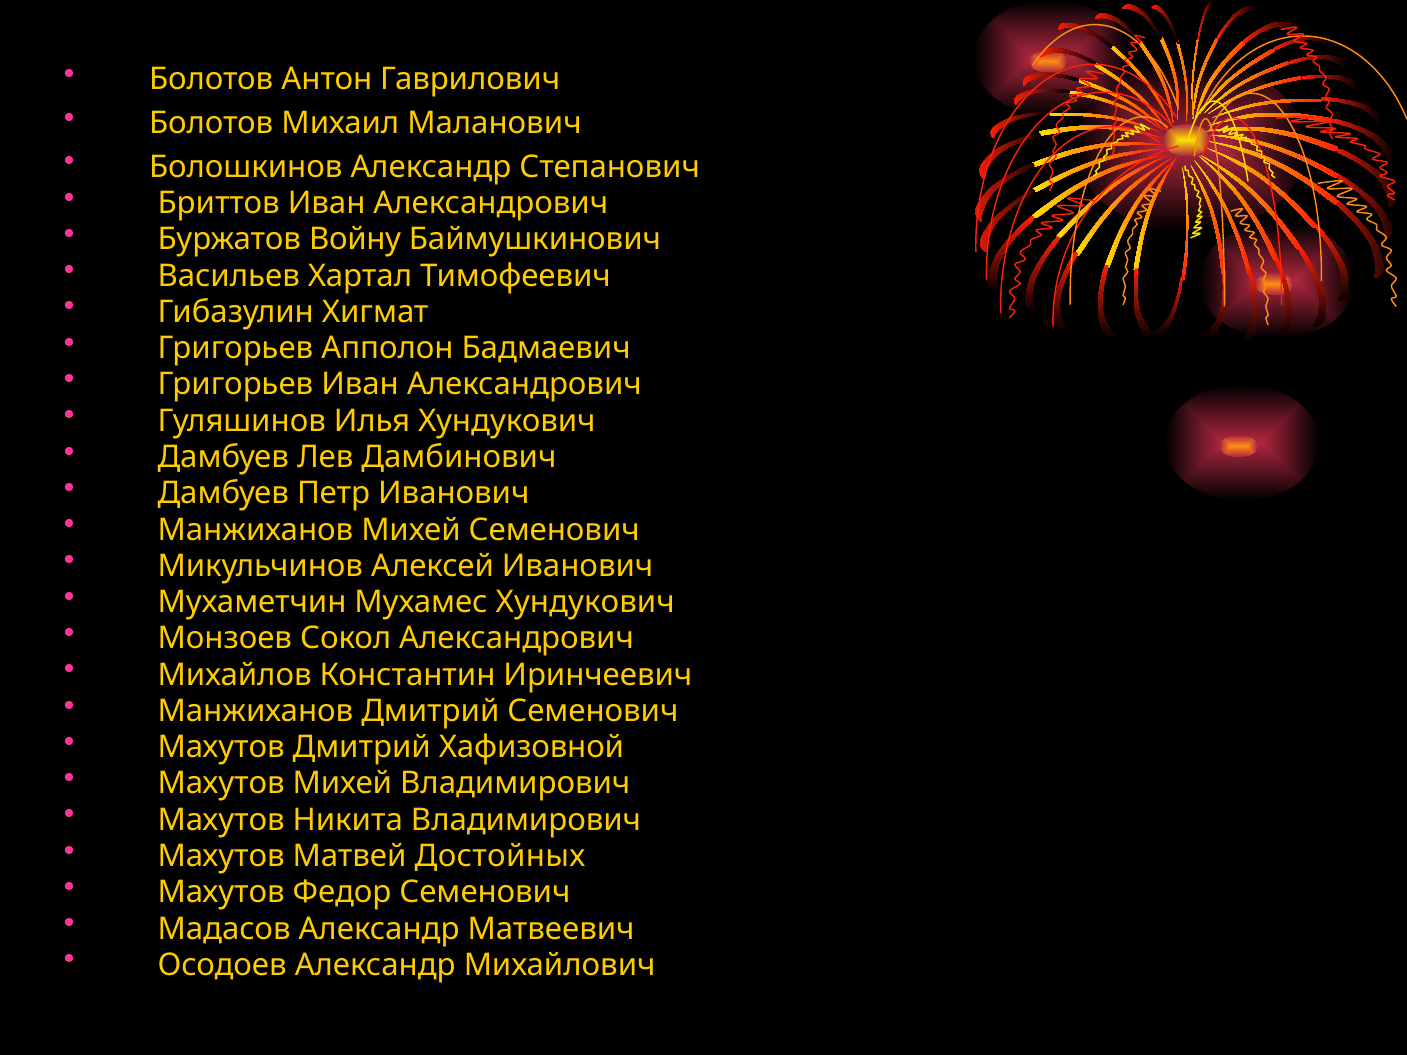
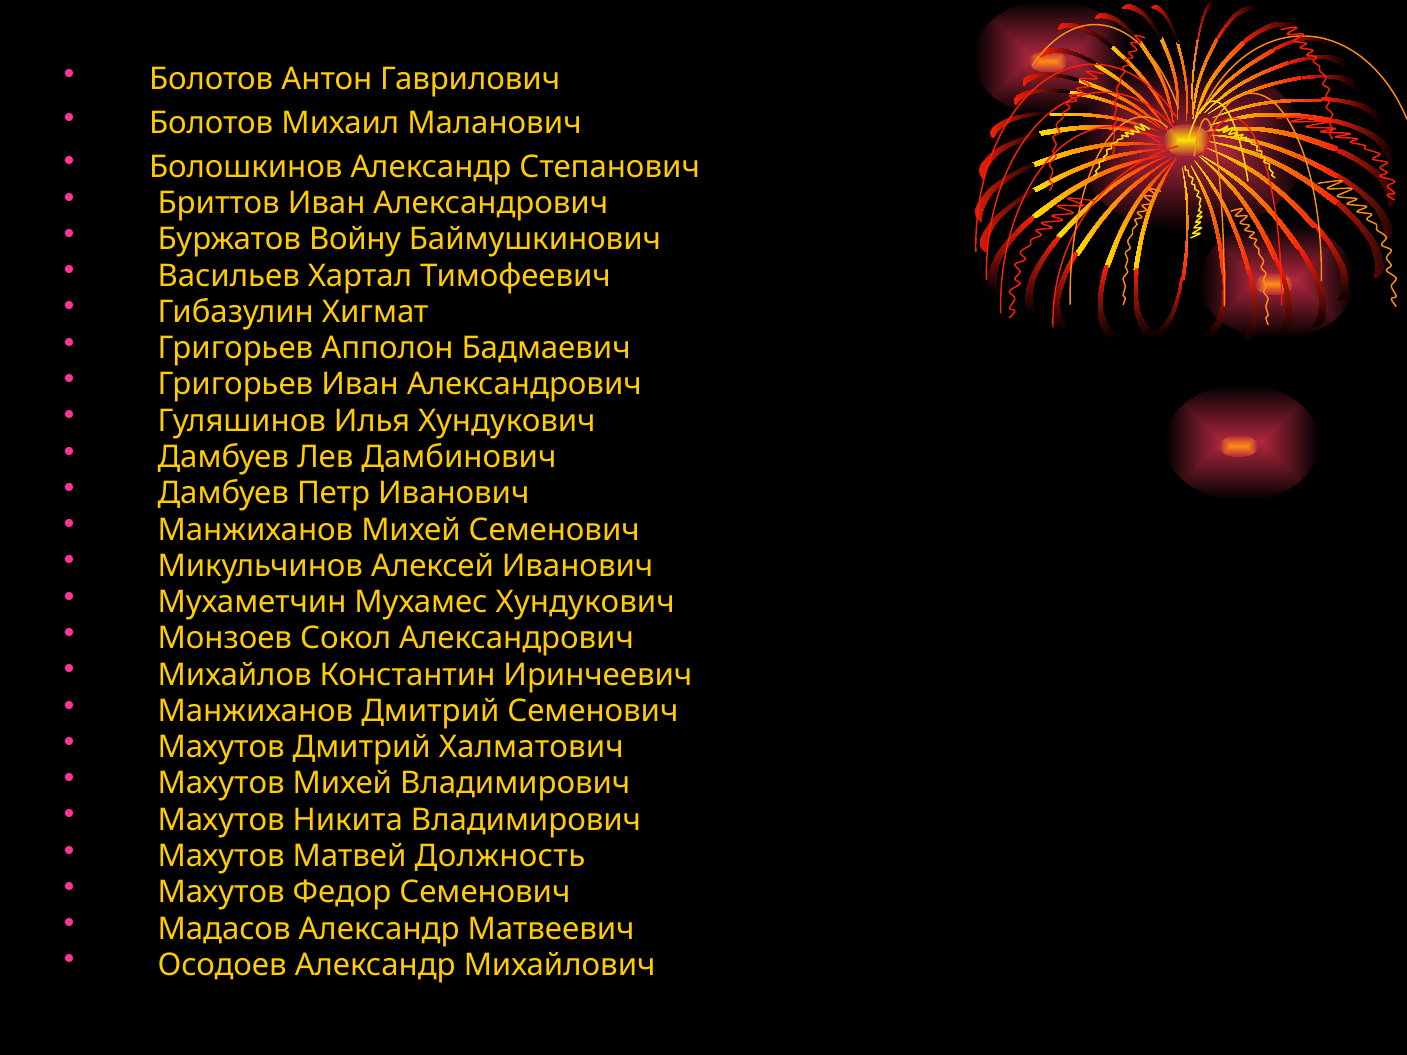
Хафизовной: Хафизовной -> Халматович
Достойных: Достойных -> Должность
